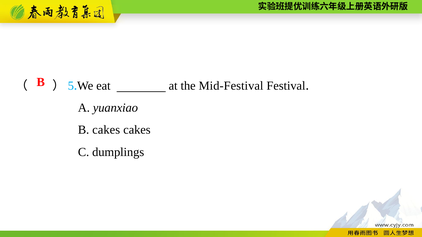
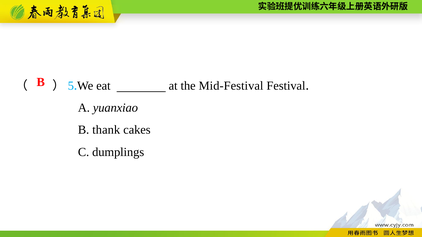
B cakes: cakes -> thank
